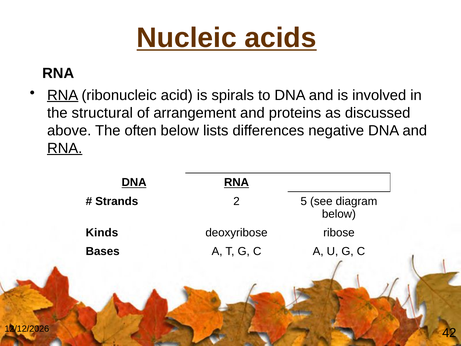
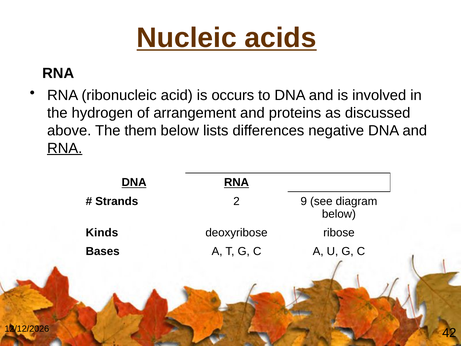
RNA at (63, 95) underline: present -> none
spirals: spirals -> occurs
structural: structural -> hydrogen
often: often -> them
5: 5 -> 9
